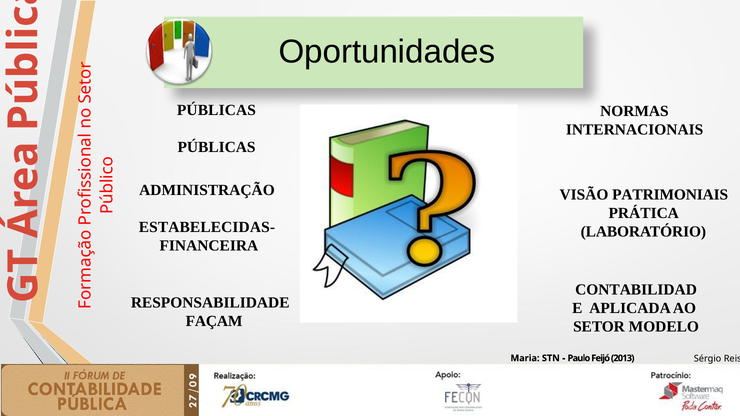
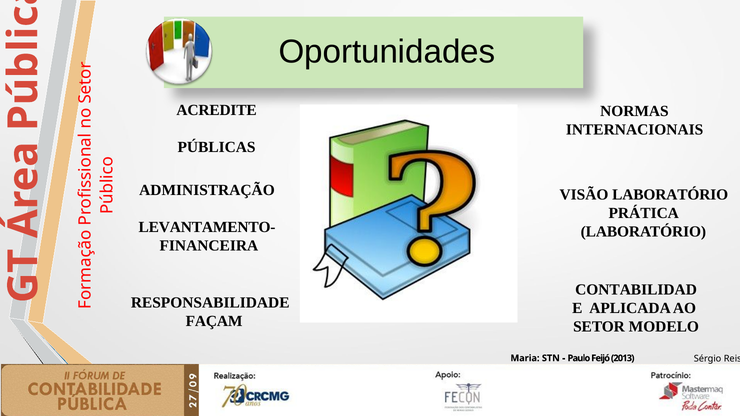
PÚBLICAS at (216, 110): PÚBLICAS -> ACREDITE
VISÃO PATRIMONIAIS: PATRIMONIAIS -> LABORATÓRIO
ESTABELECIDAS-: ESTABELECIDAS- -> LEVANTAMENTO-
